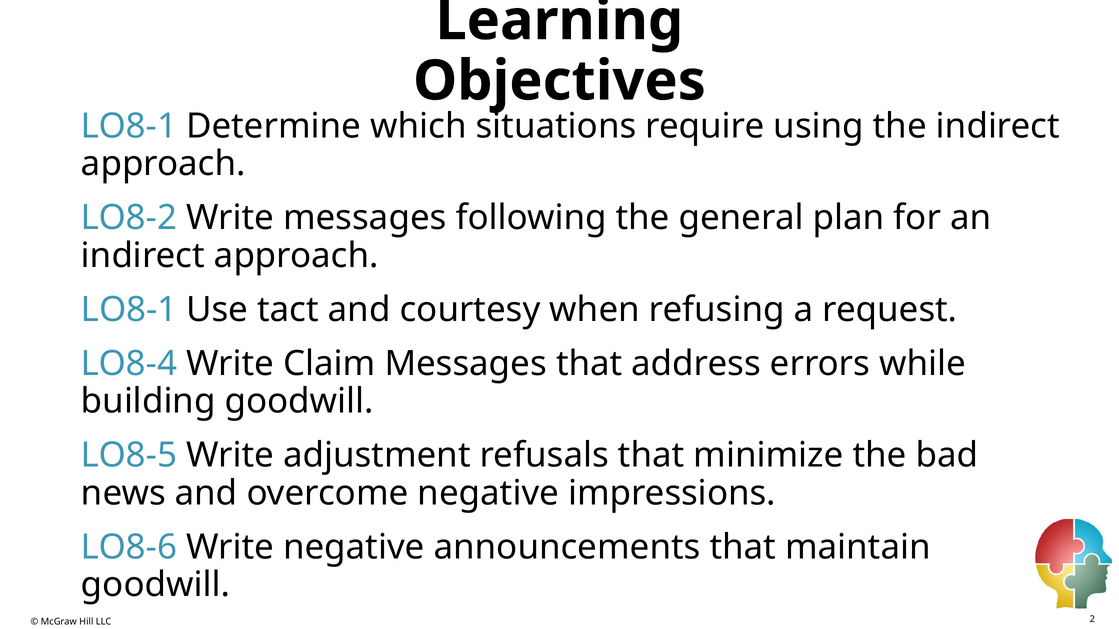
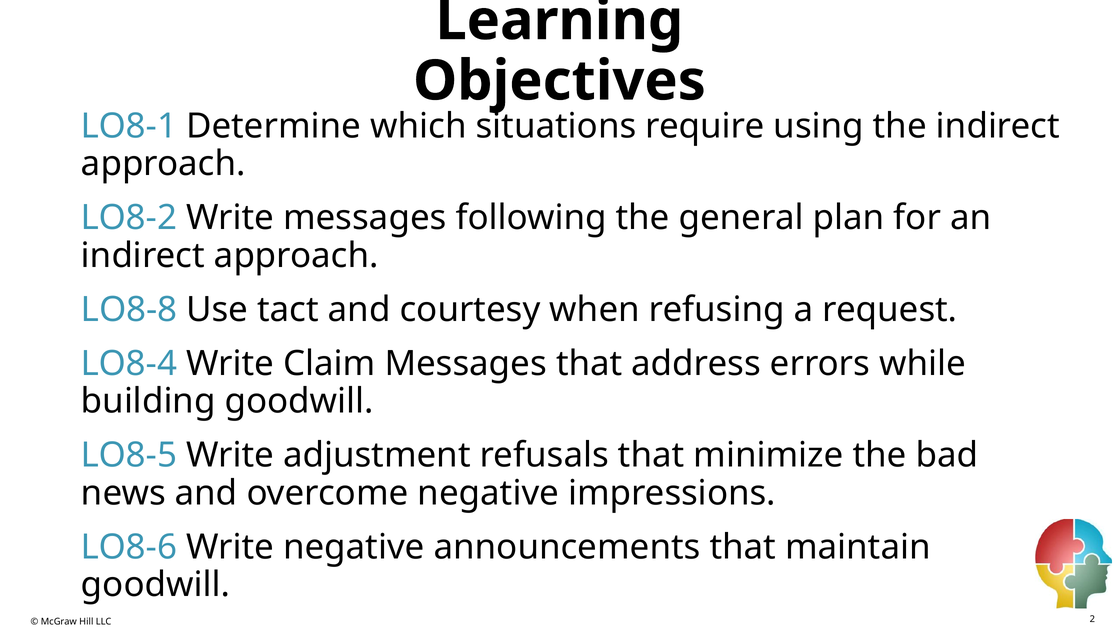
LO8-1 at (129, 310): LO8-1 -> LO8-8
